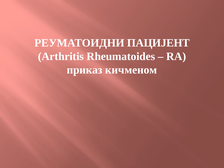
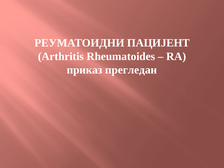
кичменом: кичменом -> прегледан
